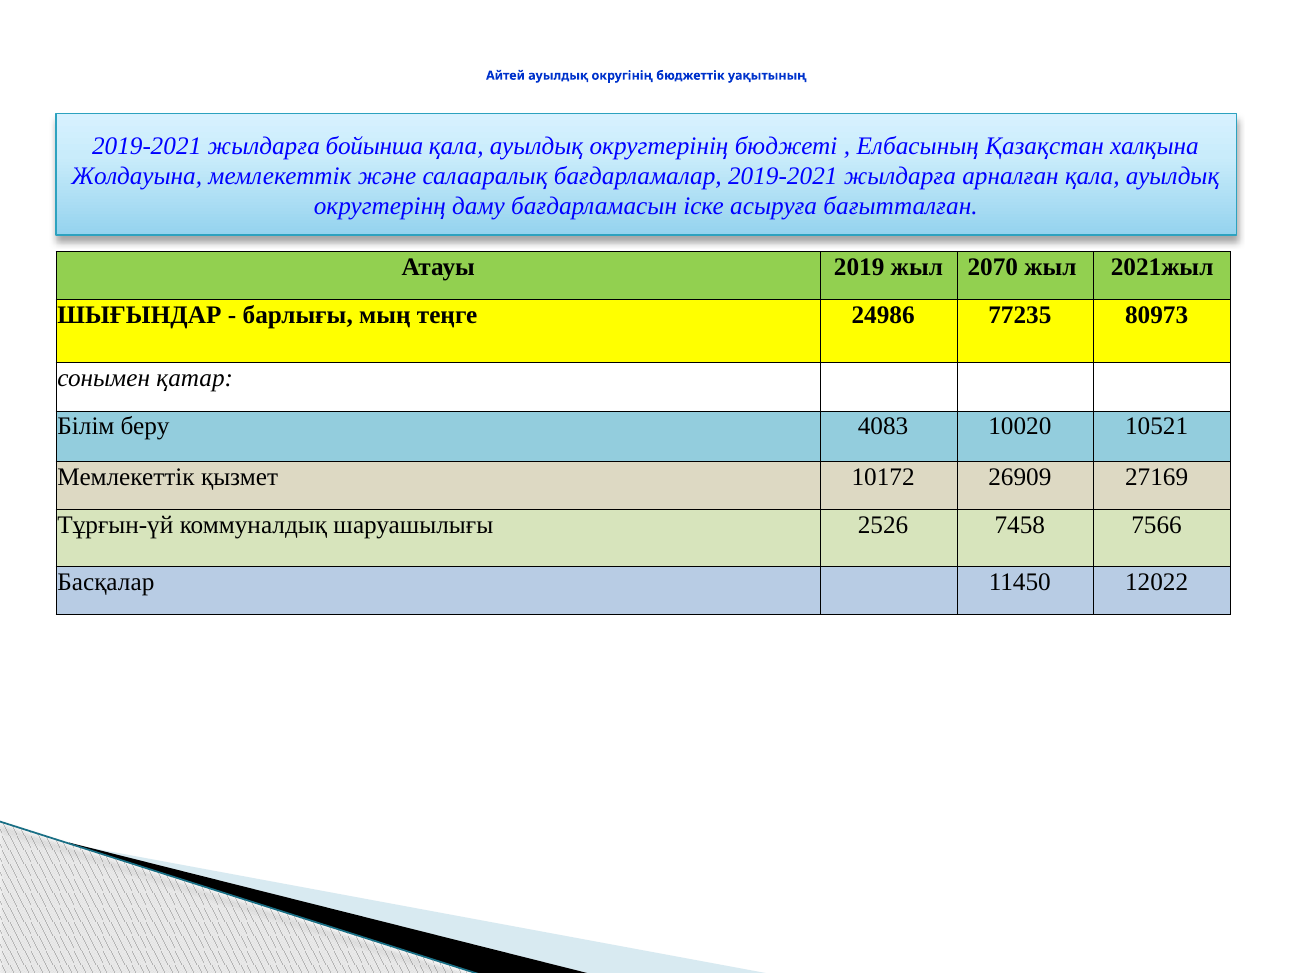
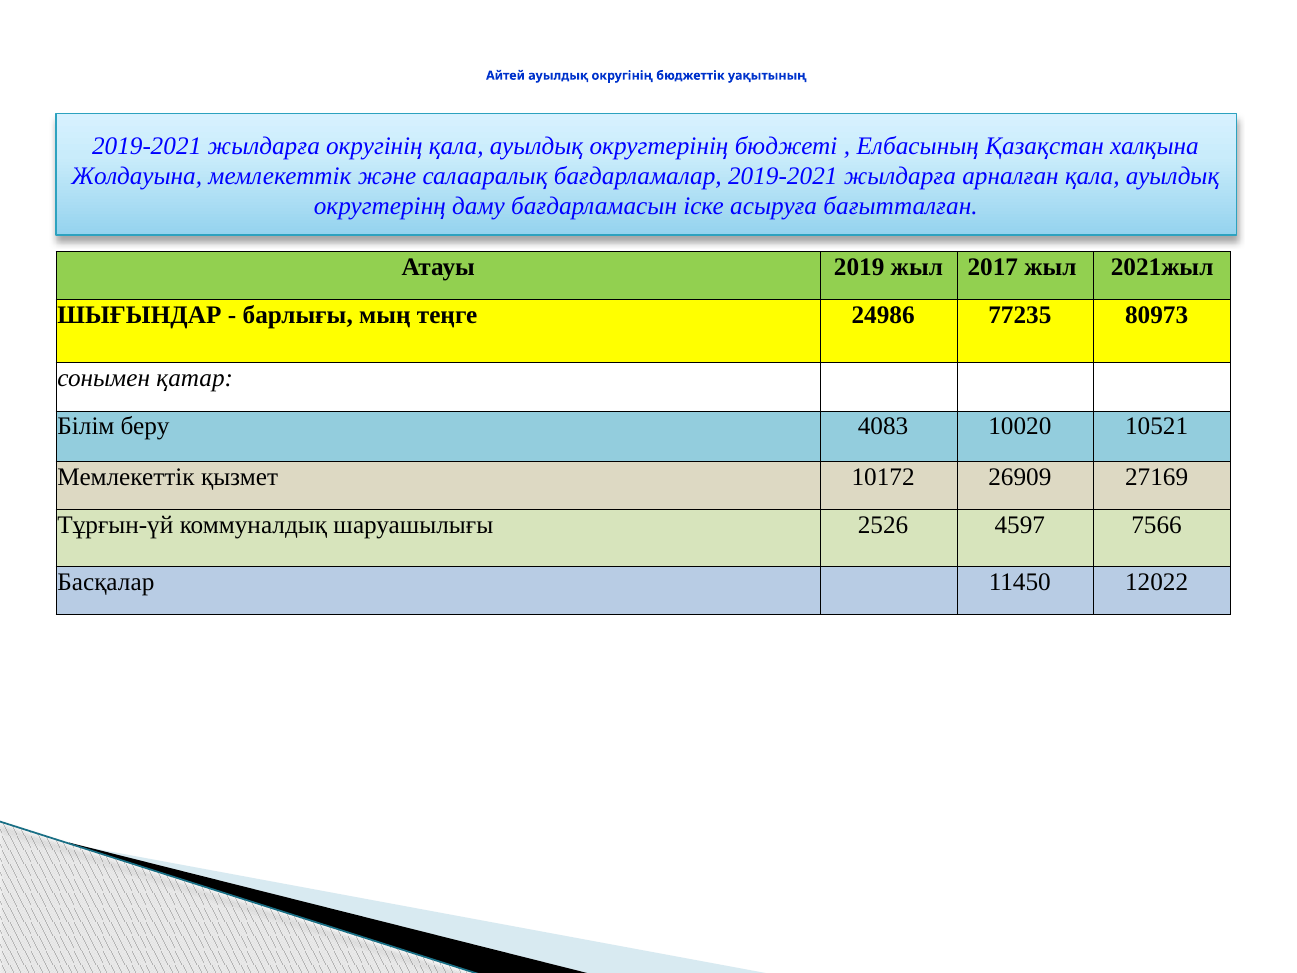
жылдарға бойынша: бойынша -> округінің
2070: 2070 -> 2017
7458: 7458 -> 4597
